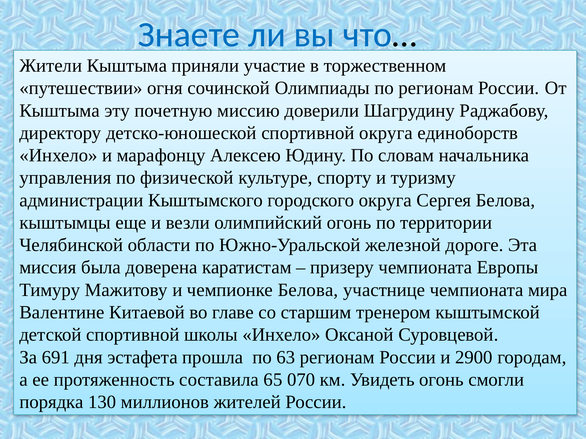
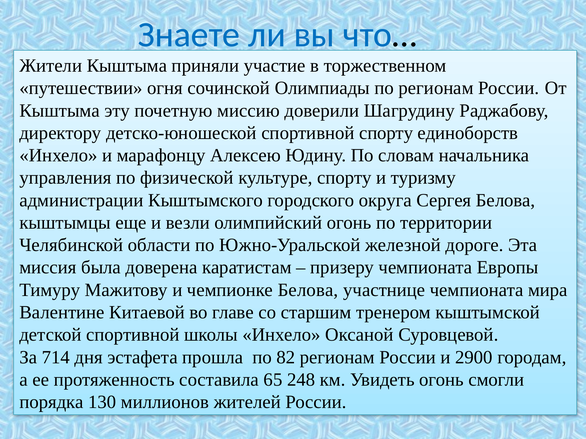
спортивной округа: округа -> спорту
691: 691 -> 714
63: 63 -> 82
070: 070 -> 248
